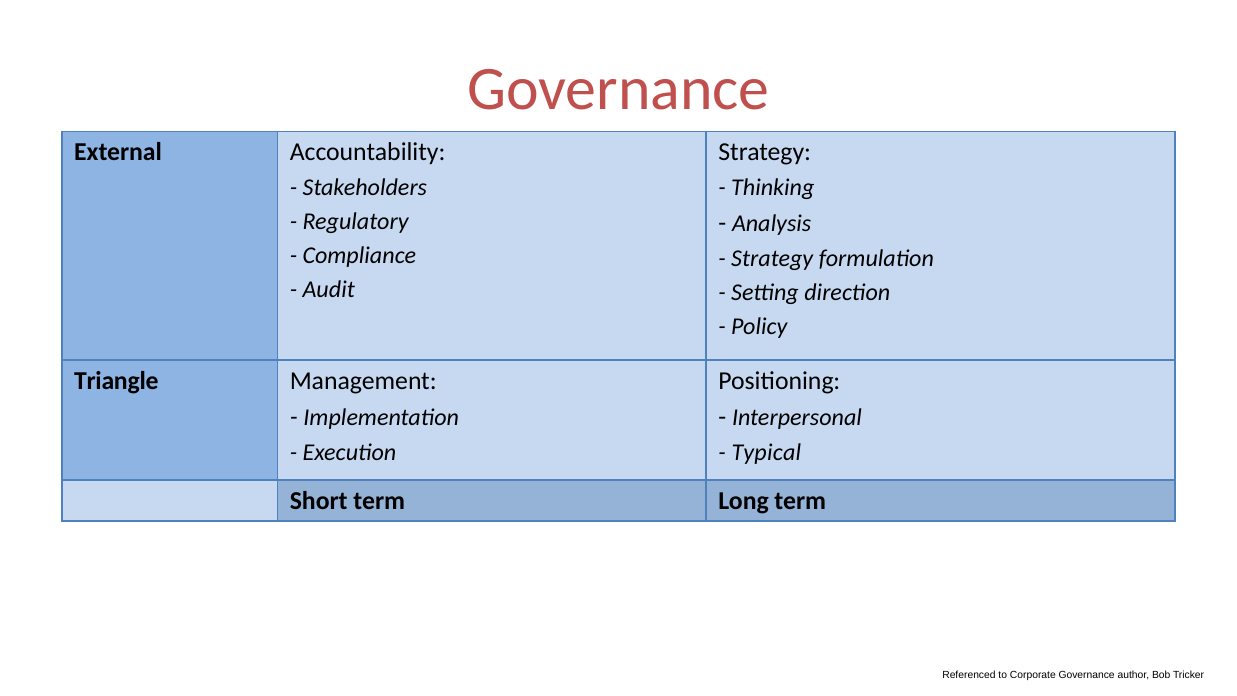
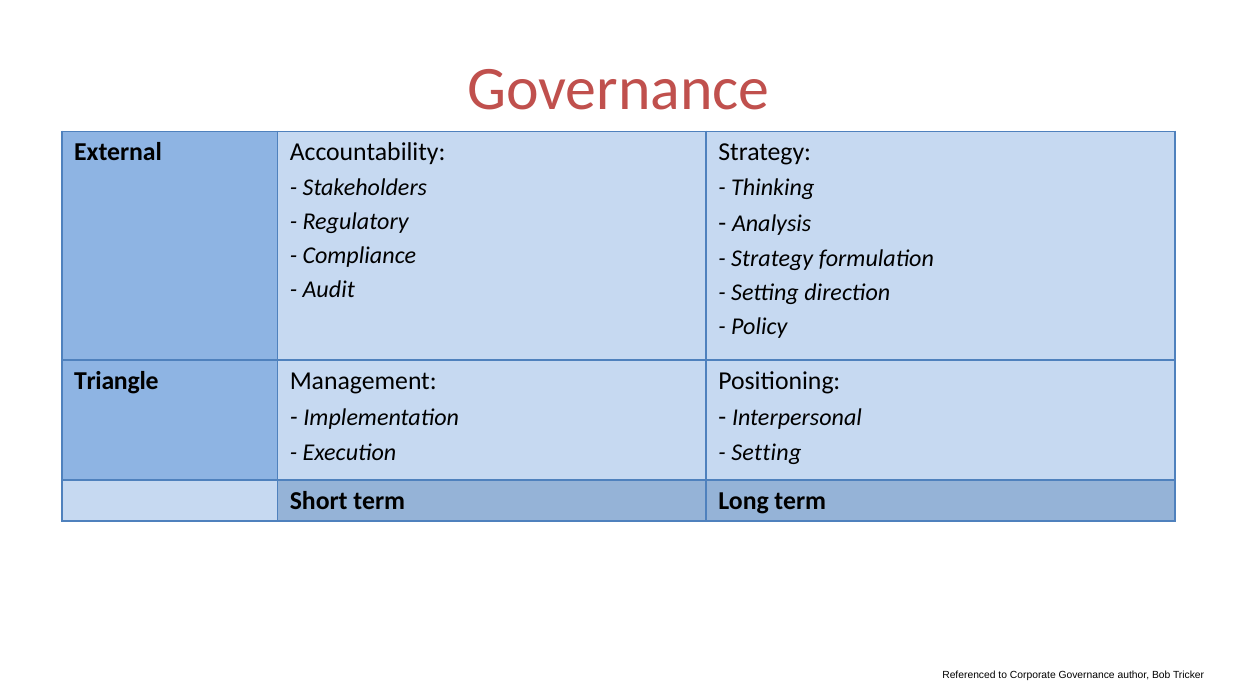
Typical at (766, 453): Typical -> Setting
